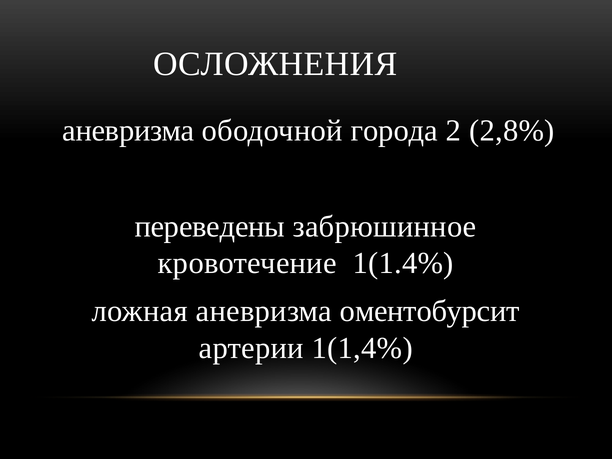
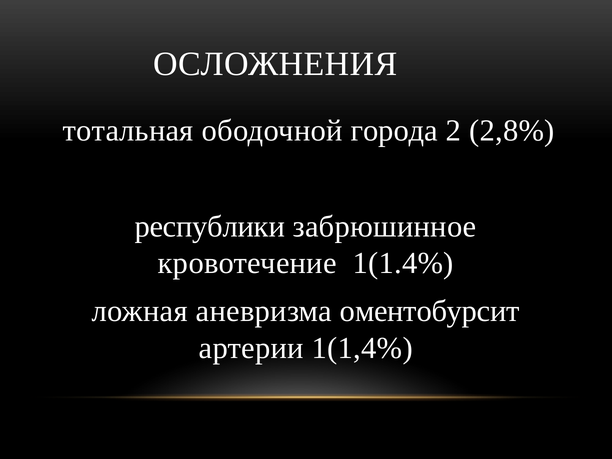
аневризма at (128, 131): аневризма -> тотальная
переведены: переведены -> республики
